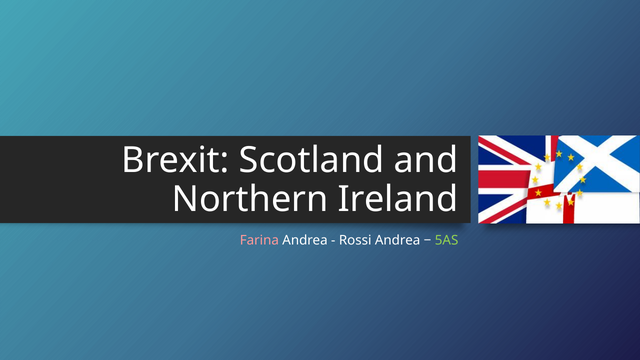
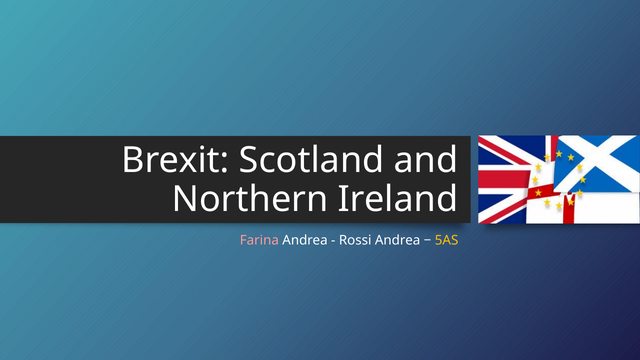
5AS colour: light green -> yellow
